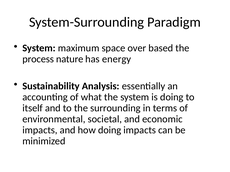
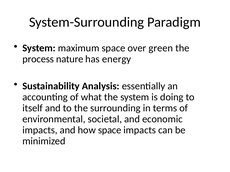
based: based -> green
how doing: doing -> space
